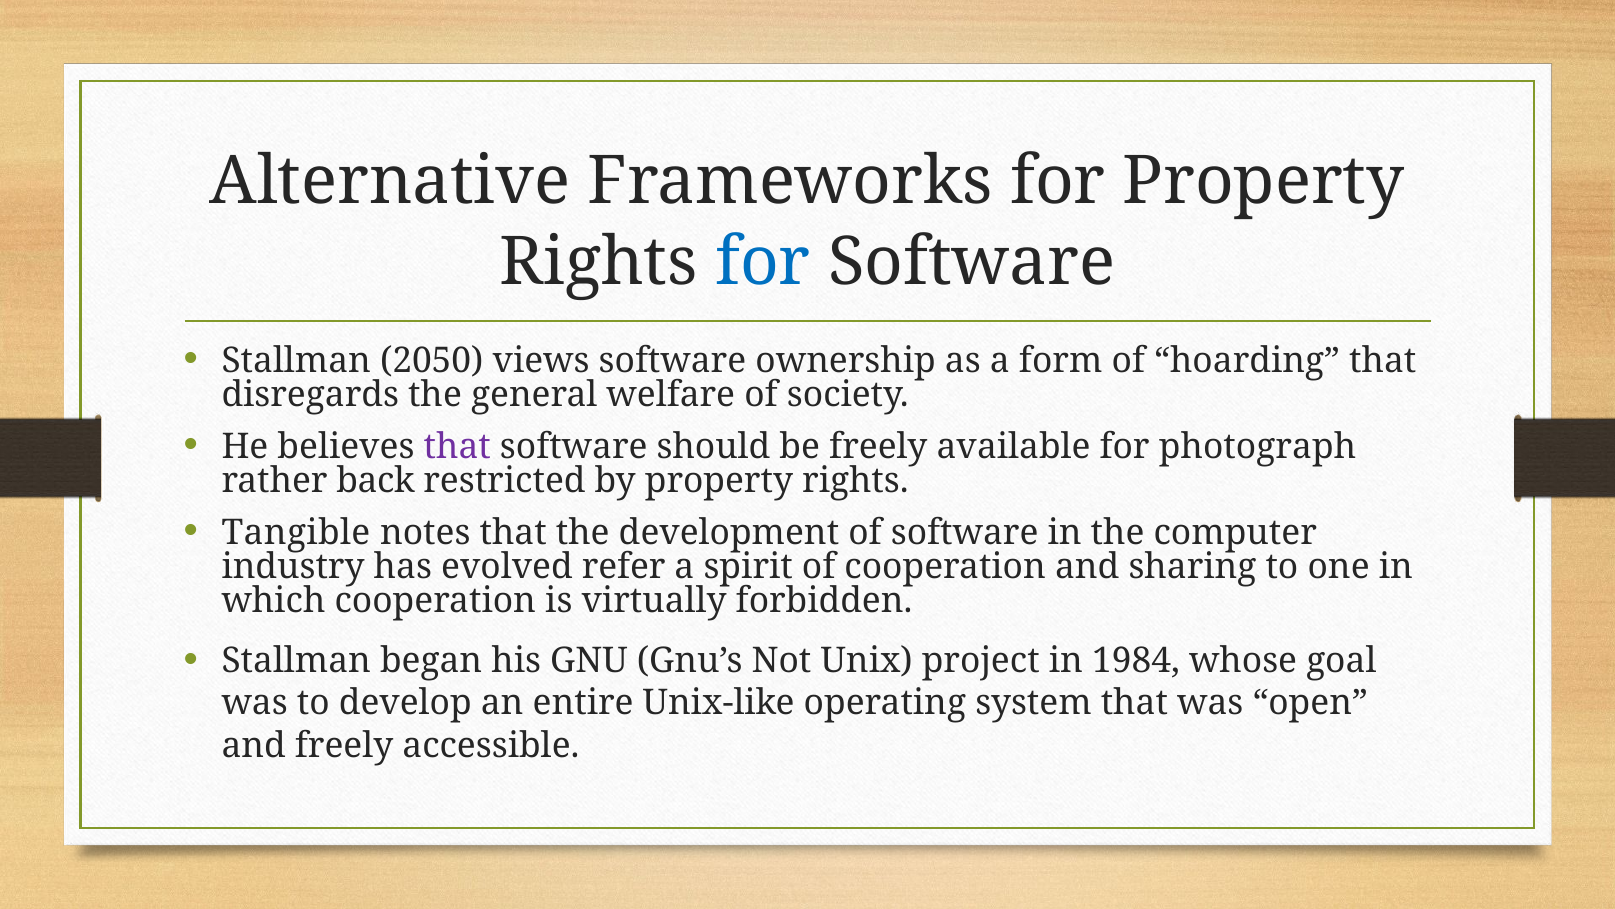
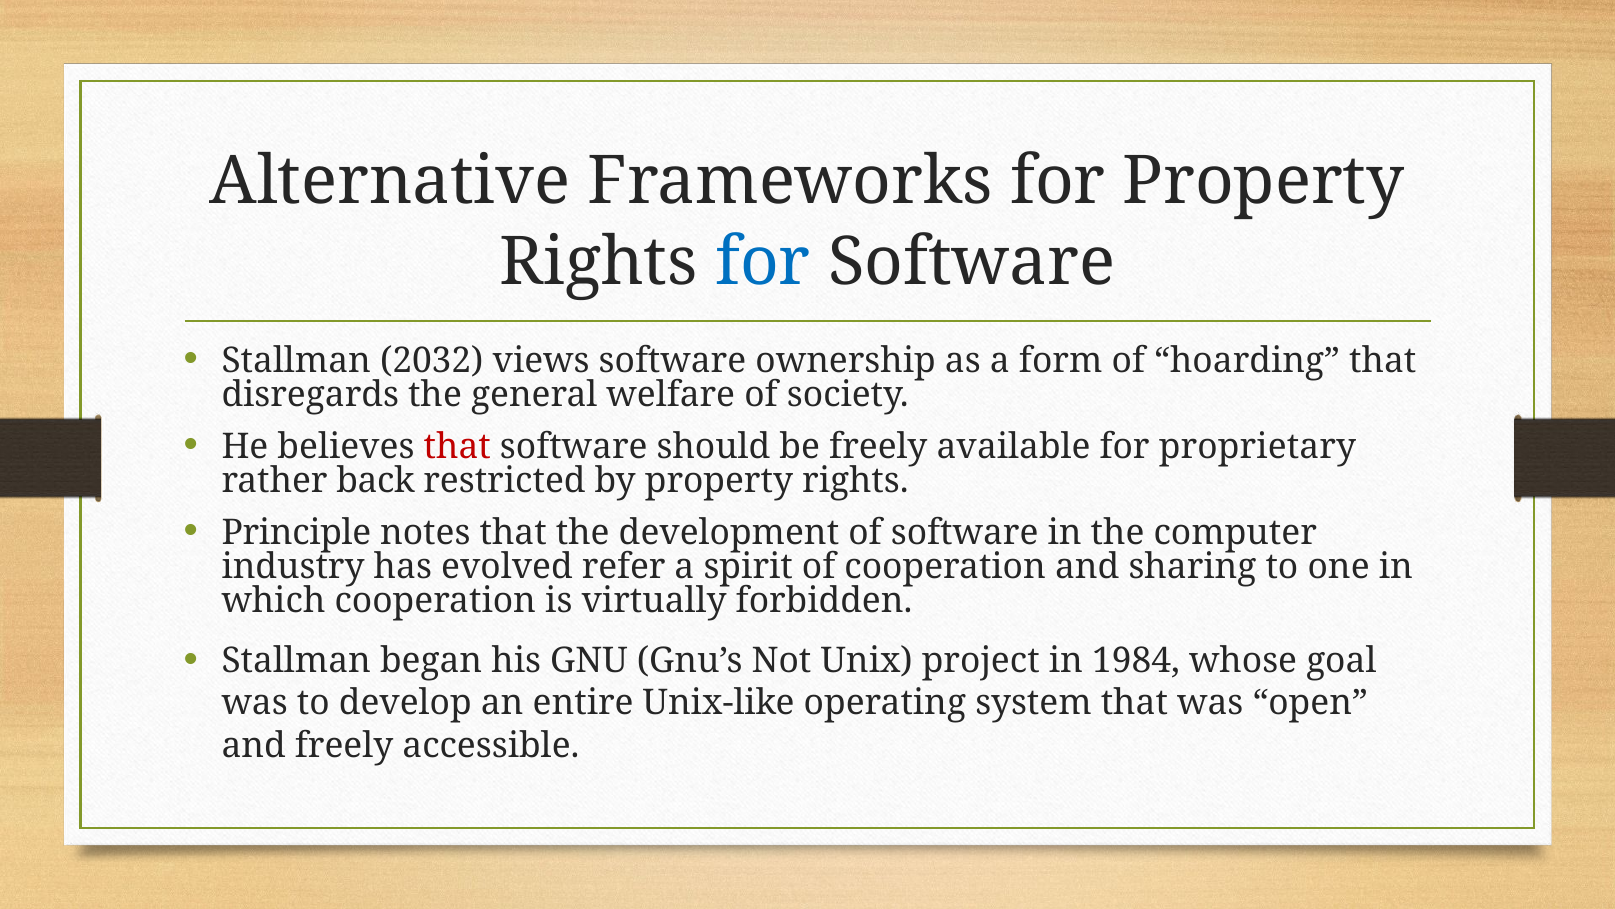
2050: 2050 -> 2032
that at (457, 446) colour: purple -> red
photograph: photograph -> proprietary
Tangible: Tangible -> Principle
